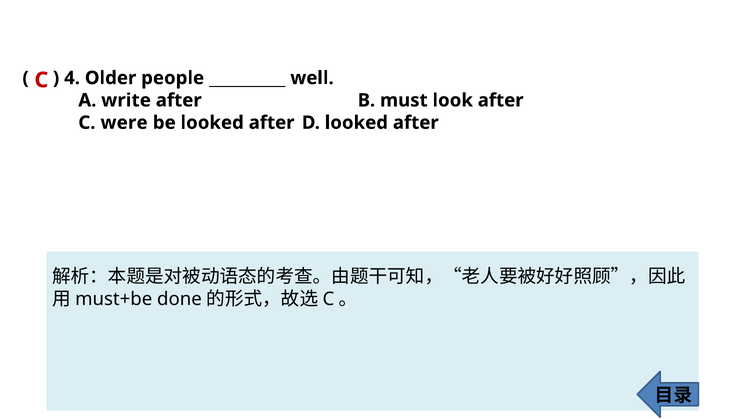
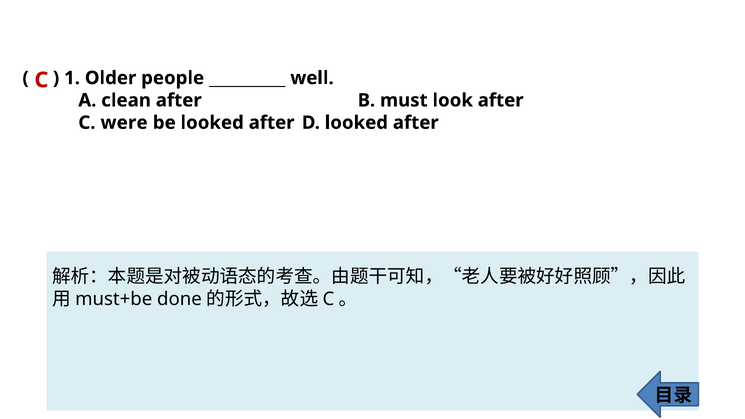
4: 4 -> 1
write: write -> clean
